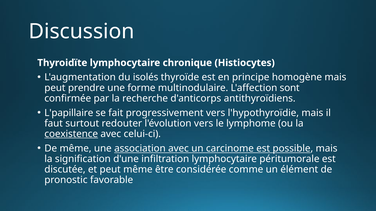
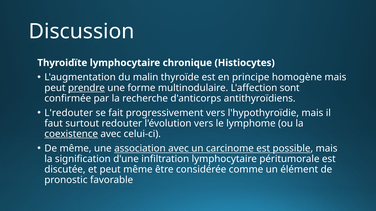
isolés: isolés -> malin
prendre underline: none -> present
L'papillaire: L'papillaire -> L'redouter
